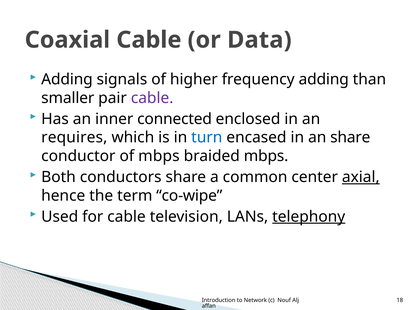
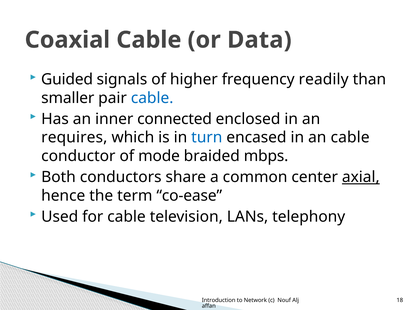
Adding at (67, 79): Adding -> Guided
frequency adding: adding -> readily
cable at (152, 98) colour: purple -> blue
an share: share -> cable
of mbps: mbps -> mode
co-wipe: co-wipe -> co-ease
telephony underline: present -> none
